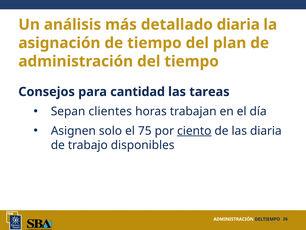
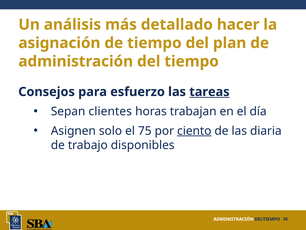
detallado diaria: diaria -> hacer
cantidad: cantidad -> esfuerzo
tareas underline: none -> present
